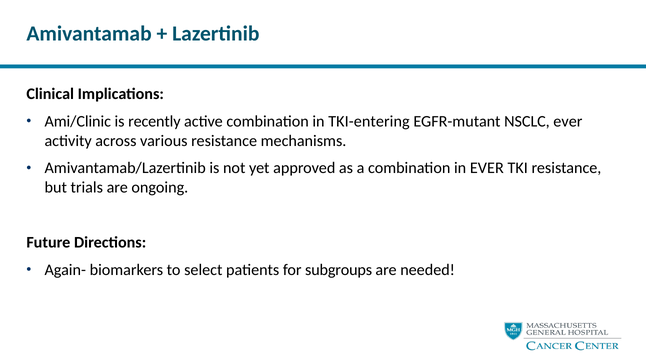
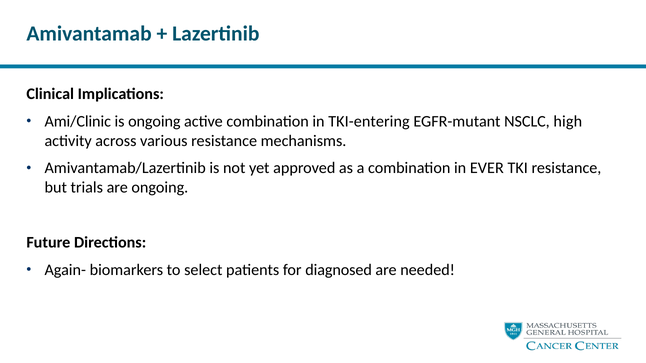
is recently: recently -> ongoing
NSCLC ever: ever -> high
subgroups: subgroups -> diagnosed
